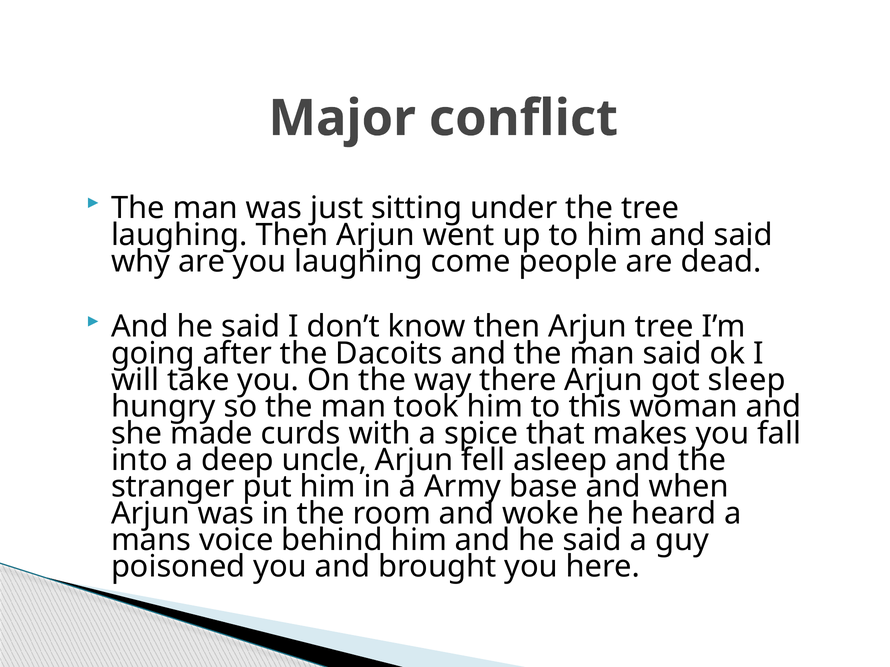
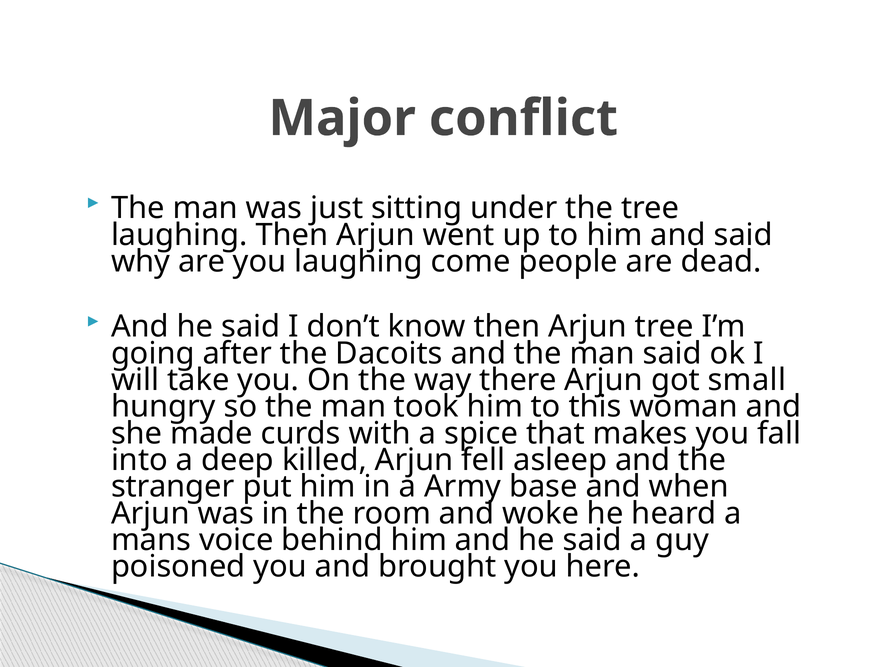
sleep: sleep -> small
uncle: uncle -> killed
